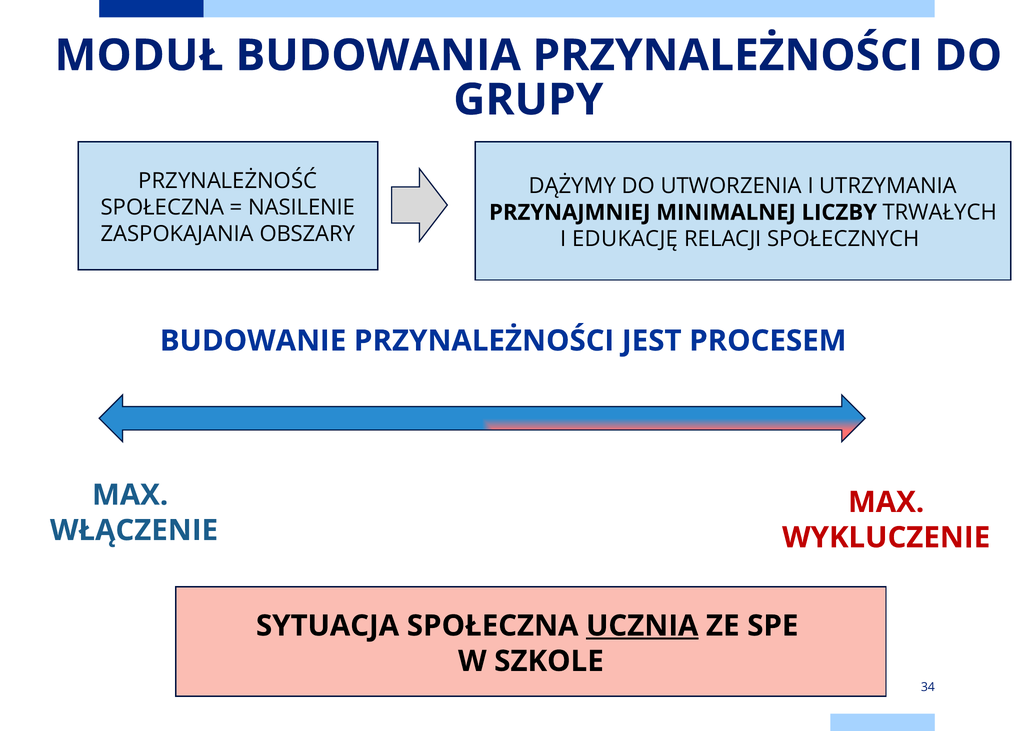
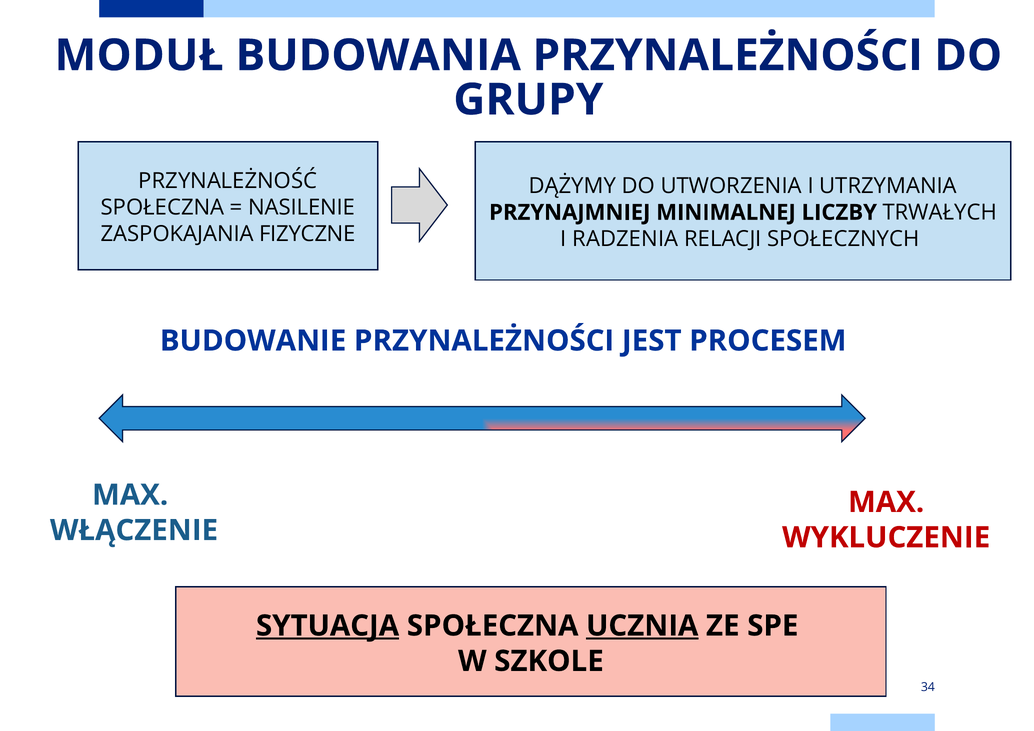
OBSZARY: OBSZARY -> FIZYCZNE
EDUKACJĘ: EDUKACJĘ -> RADZENIA
SYTUACJA underline: none -> present
